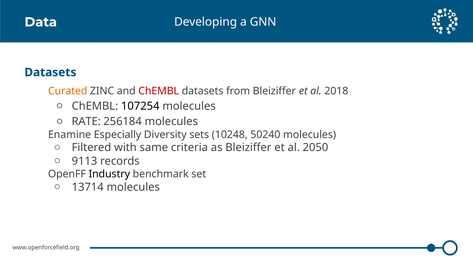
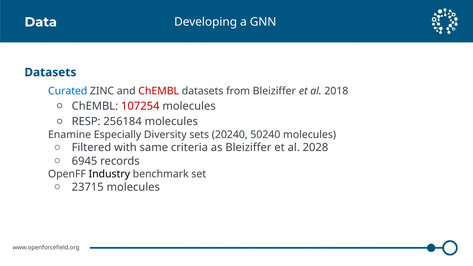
Curated colour: orange -> blue
107254 colour: black -> red
RATE: RATE -> RESP
10248: 10248 -> 20240
2050: 2050 -> 2028
9113: 9113 -> 6945
13714: 13714 -> 23715
